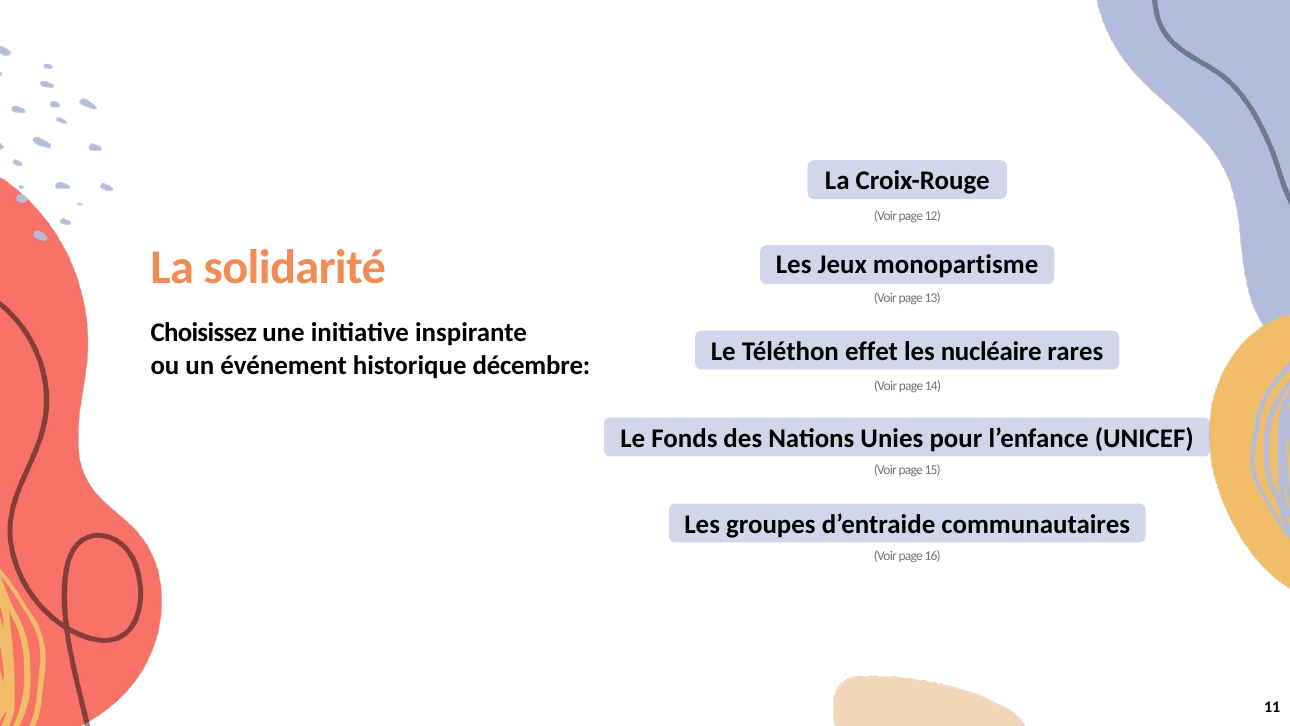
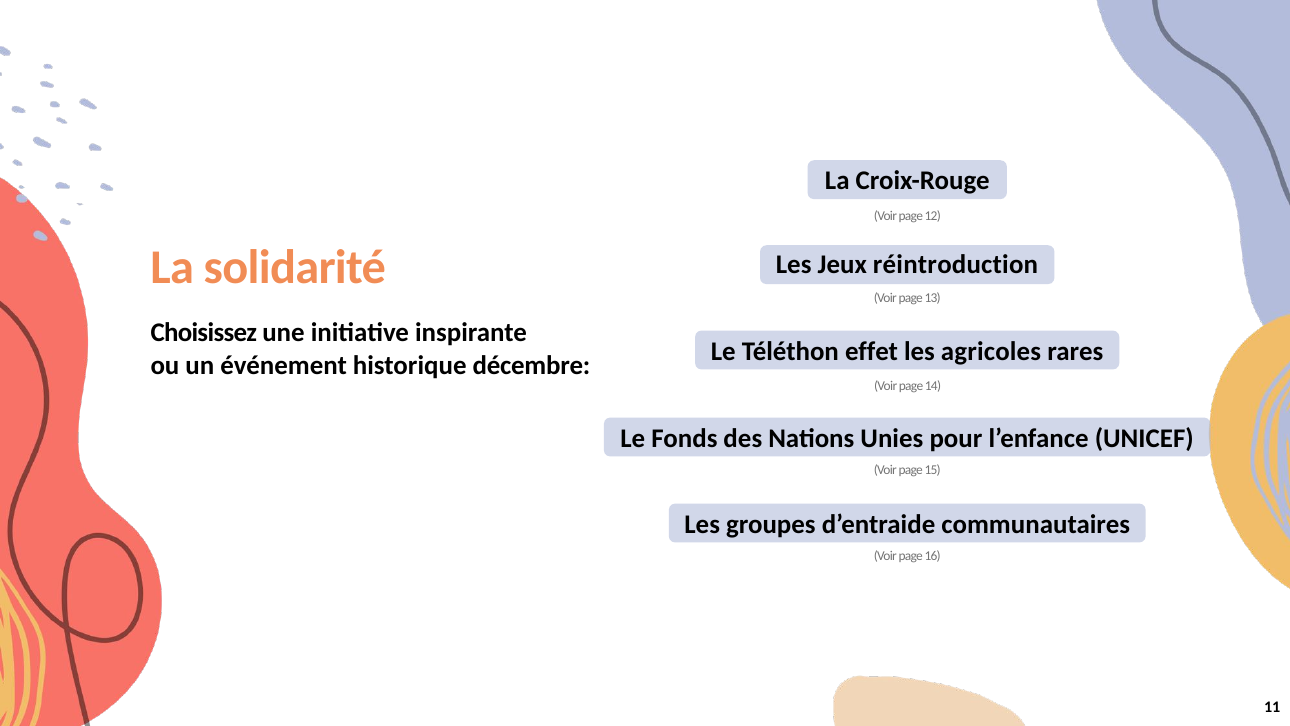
monopartisme: monopartisme -> réintroduction
nucléaire: nucléaire -> agricoles
